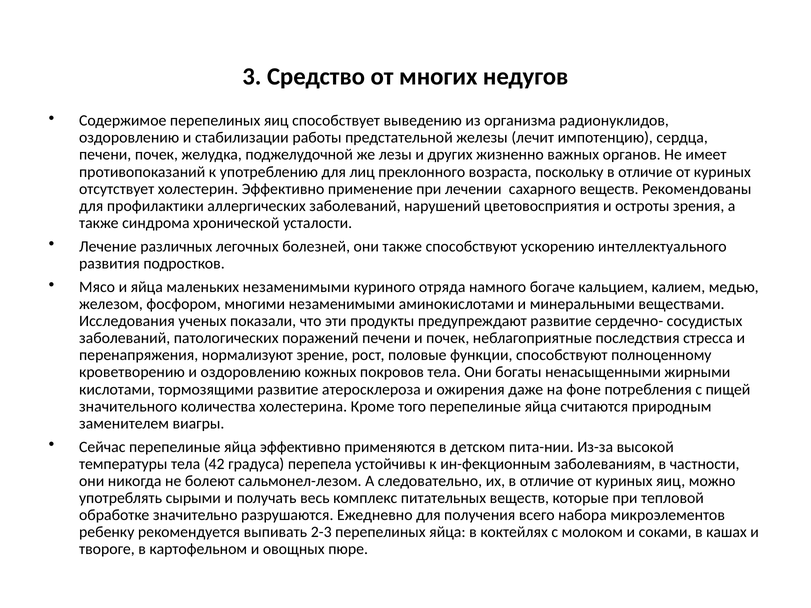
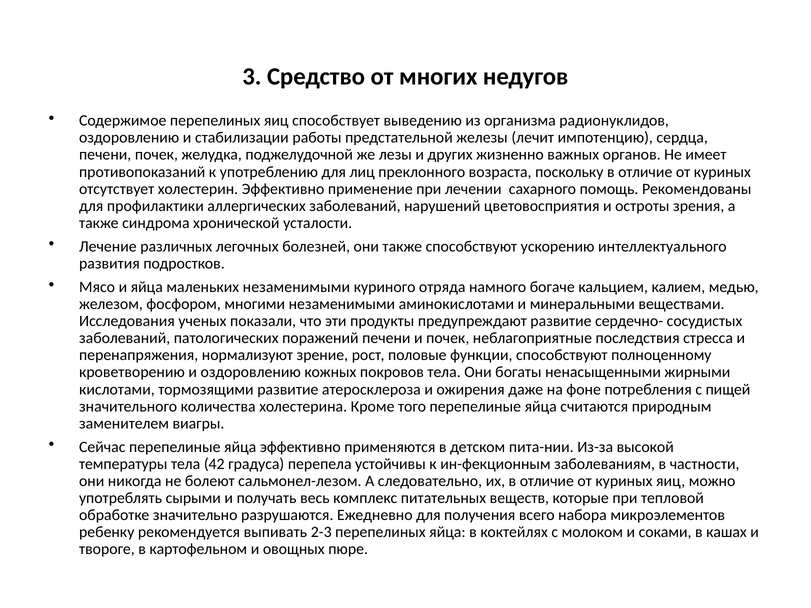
сахарного веществ: веществ -> помощь
